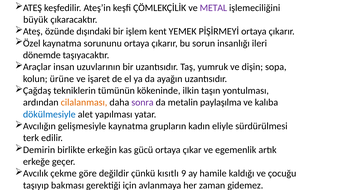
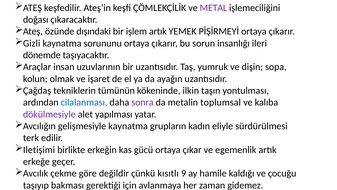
büyük: büyük -> doğası
işlem kent: kent -> artık
Özel: Özel -> Gizli
ürüne: ürüne -> olmak
cilalanması colour: orange -> blue
paylaşılma: paylaşılma -> toplumsal
dökülmesiyle colour: blue -> purple
Demirin: Demirin -> Iletişimi
